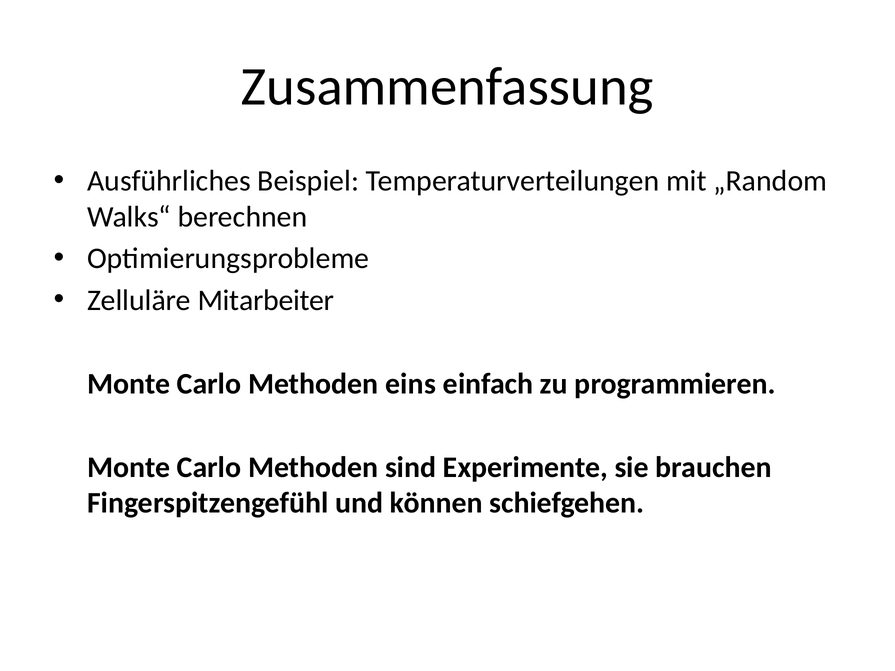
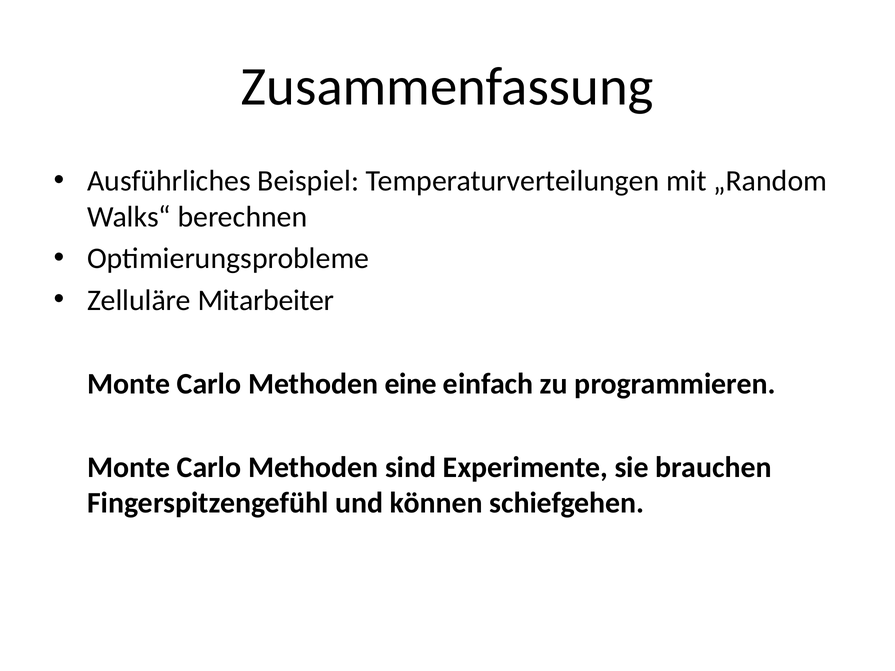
eins: eins -> eine
